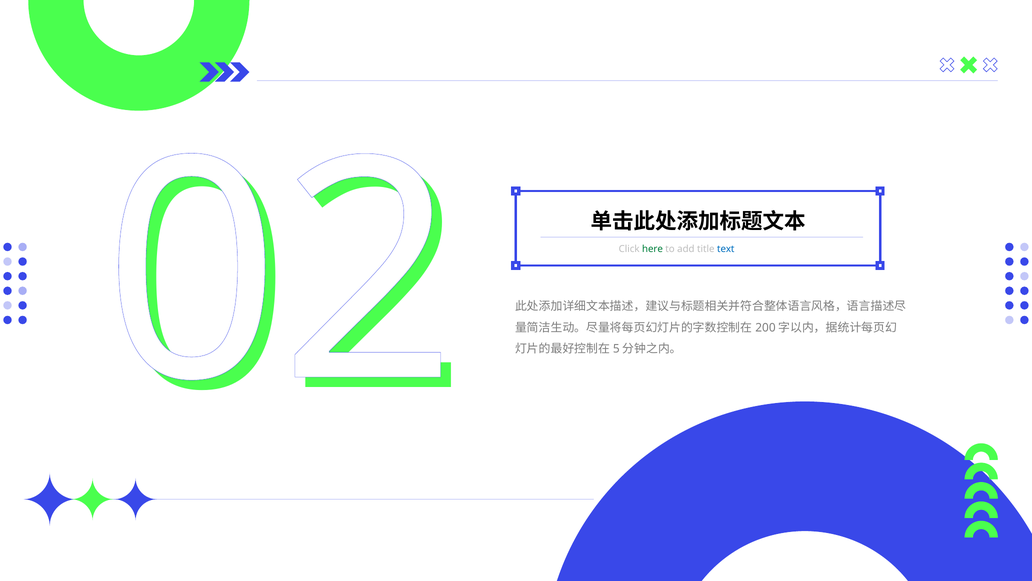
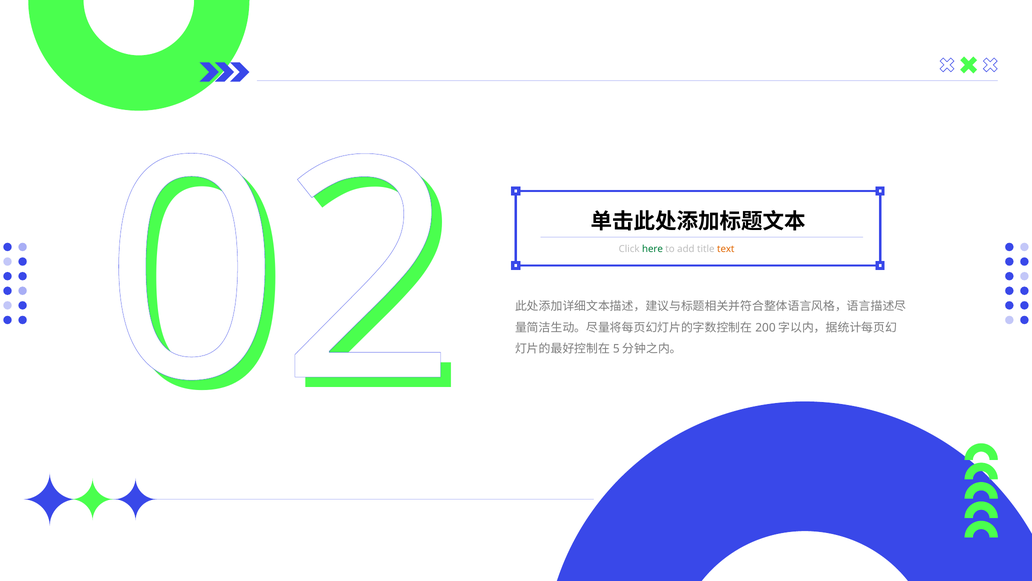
text colour: blue -> orange
